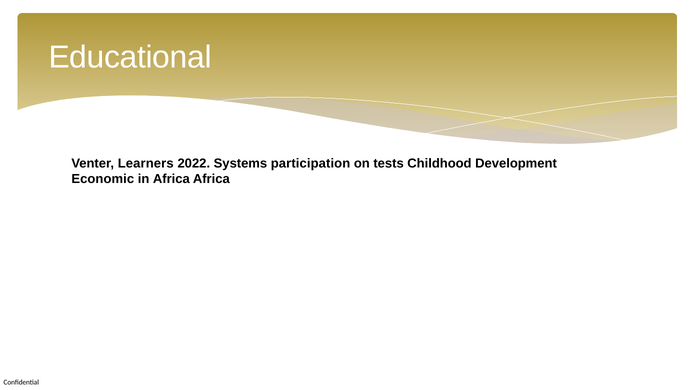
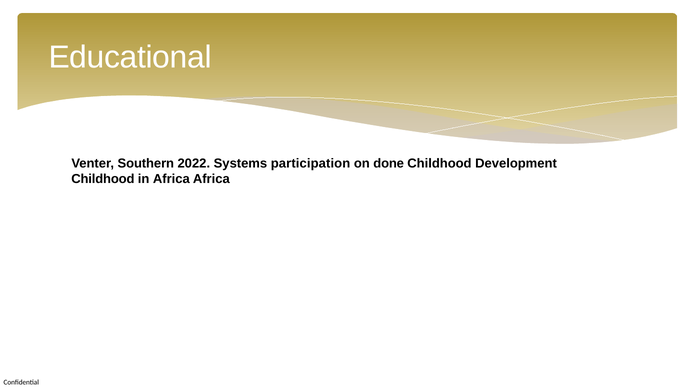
Learners: Learners -> Southern
tests: tests -> done
Economic at (103, 179): Economic -> Childhood
